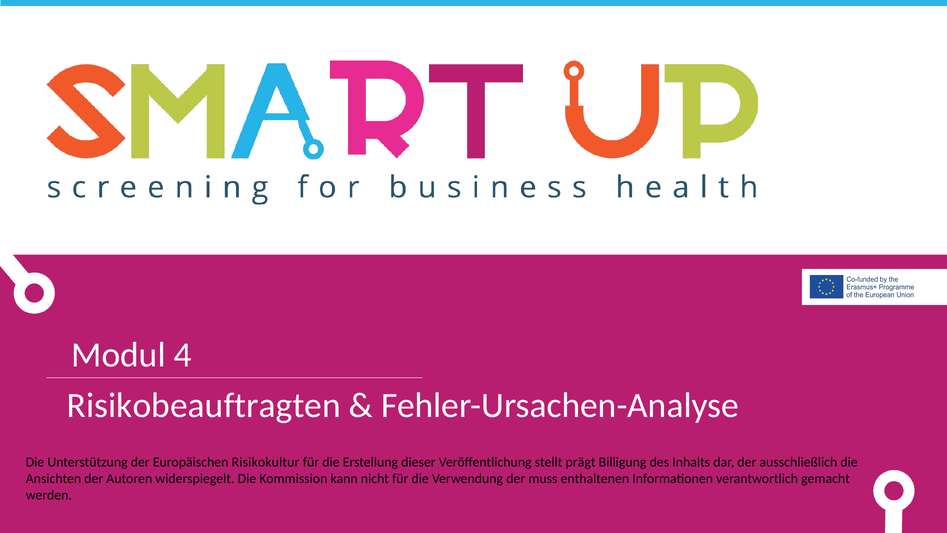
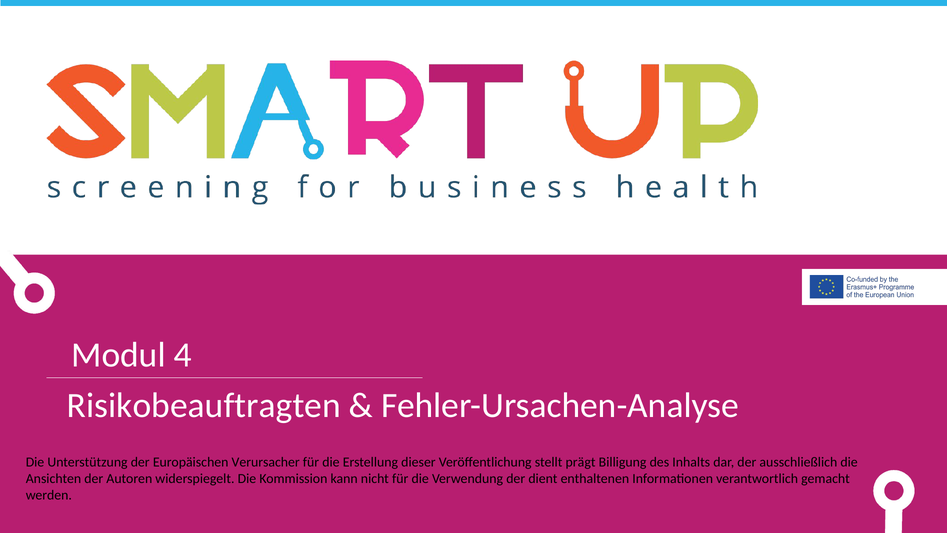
Risikokultur: Risikokultur -> Verursacher
muss: muss -> dient
